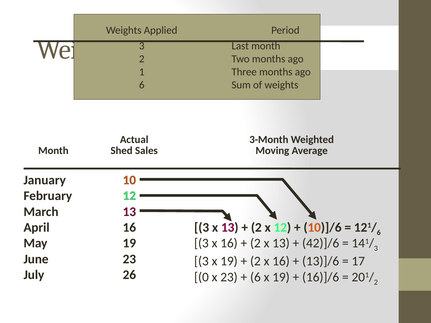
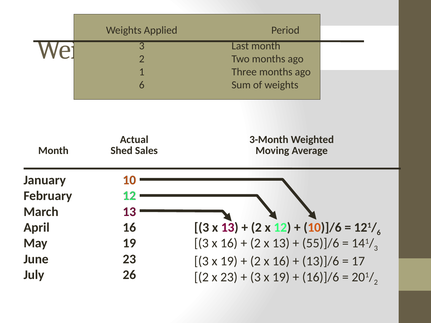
42)]/6: 42)]/6 -> 55)]/6
0 at (201, 277): 0 -> 2
6 at (255, 277): 6 -> 3
